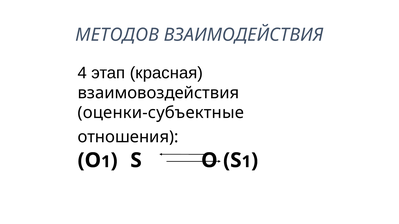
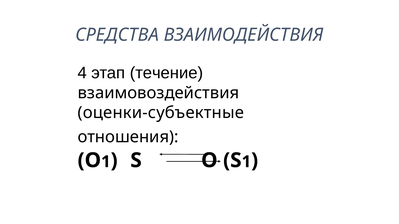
МЕТОДОВ: МЕТОДОВ -> СРЕДСТВА
красная: красная -> течение
